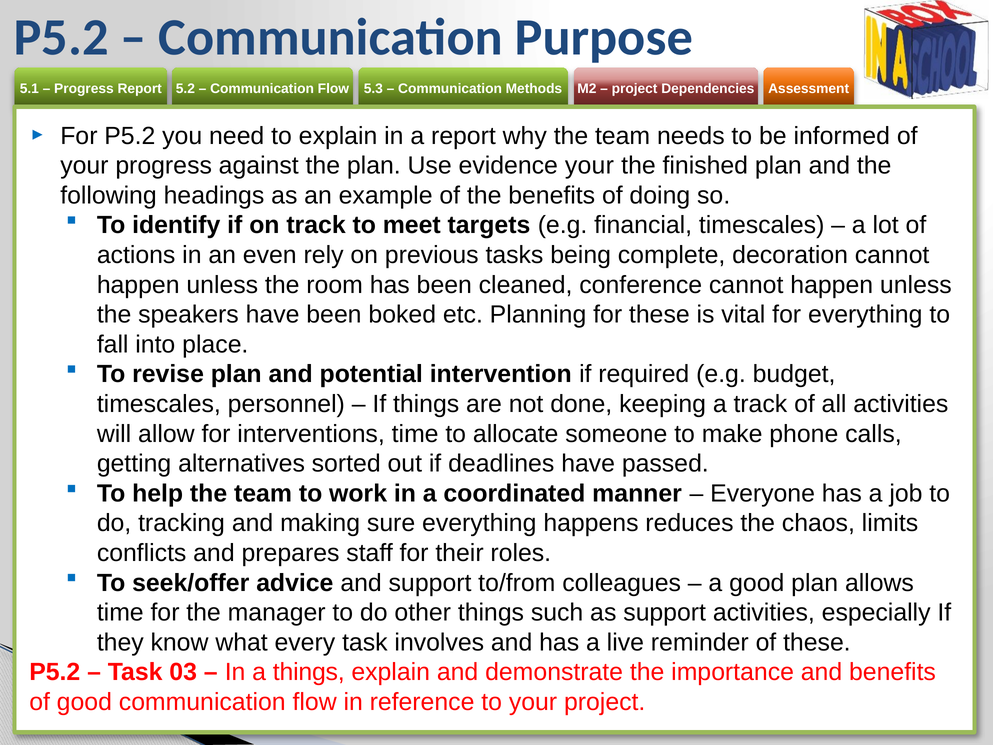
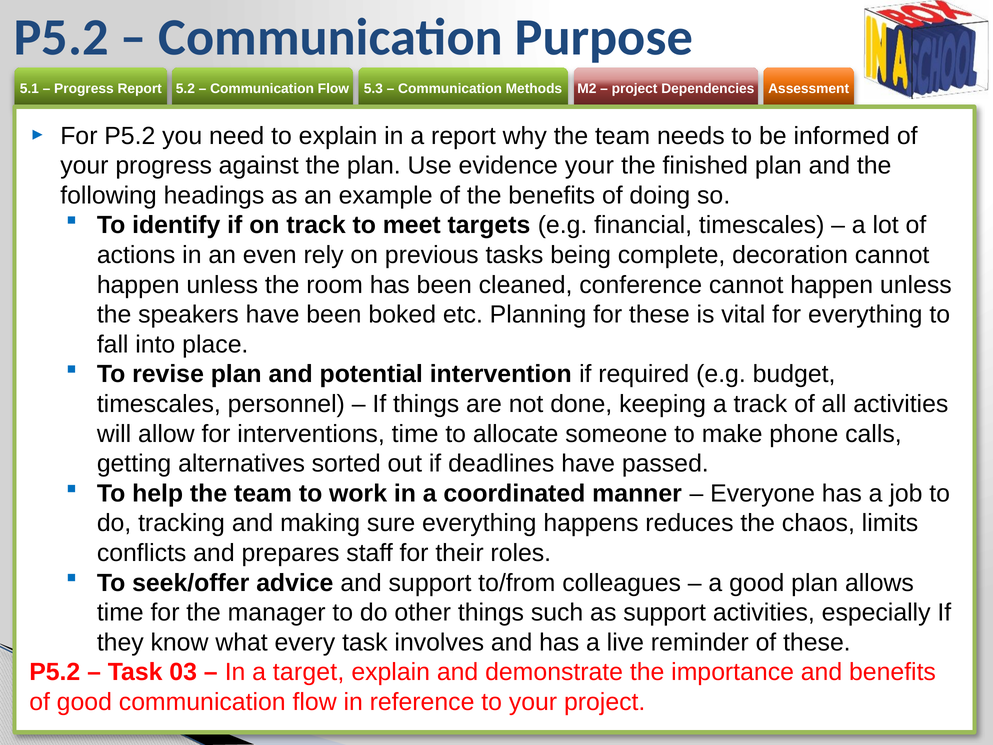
a things: things -> target
